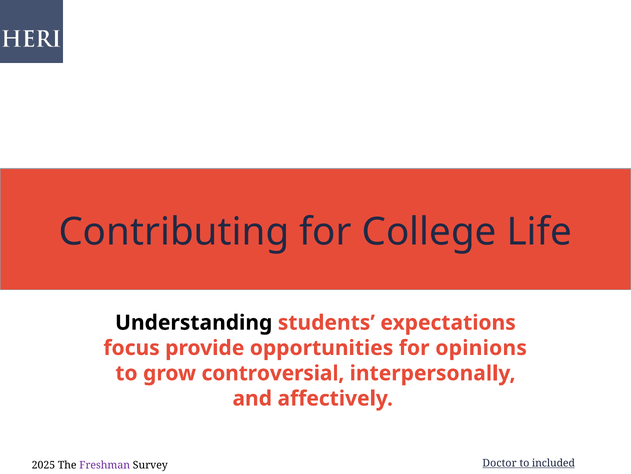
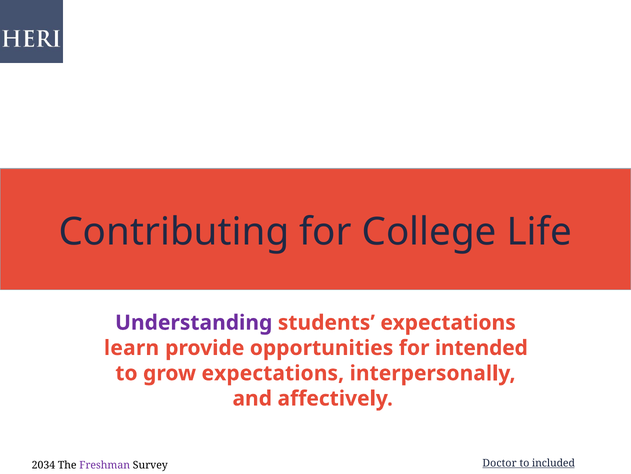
Understanding colour: black -> purple
focus: focus -> learn
opinions: opinions -> intended
grow controversial: controversial -> expectations
2025: 2025 -> 2034
